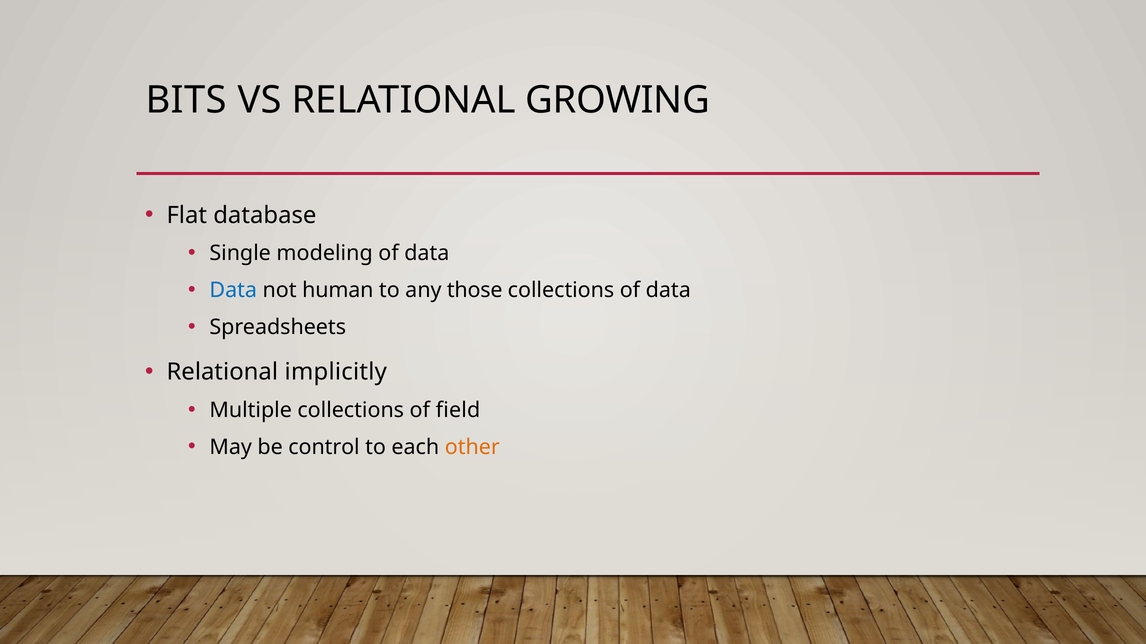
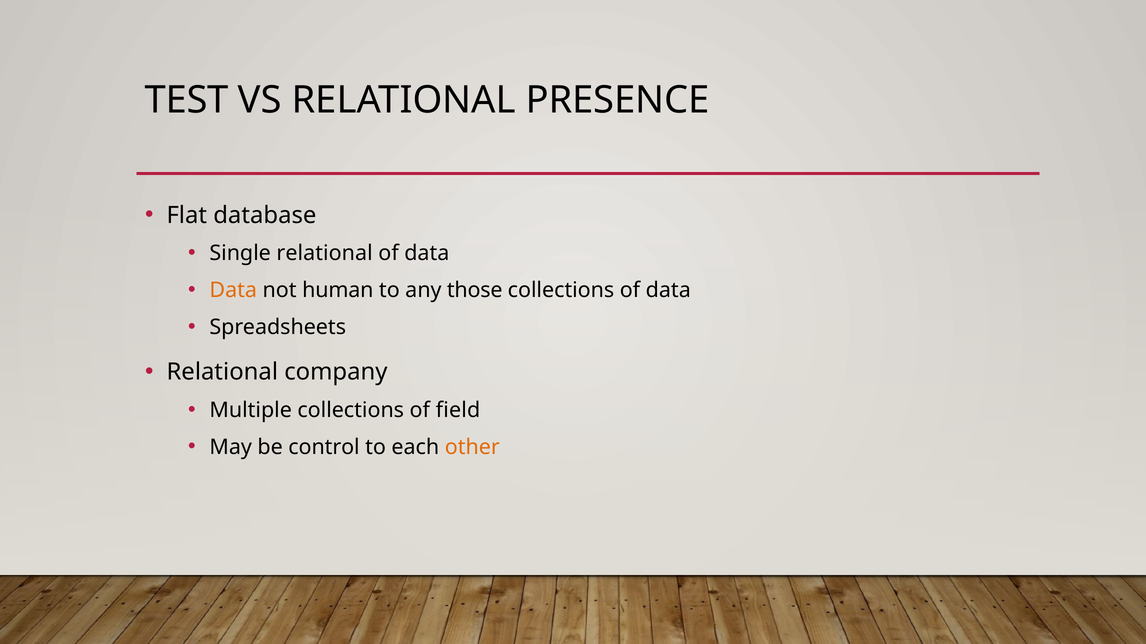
BITS: BITS -> TEST
GROWING: GROWING -> PRESENCE
Single modeling: modeling -> relational
Data at (233, 291) colour: blue -> orange
implicitly: implicitly -> company
